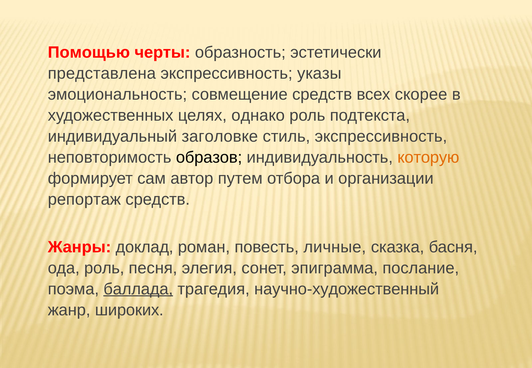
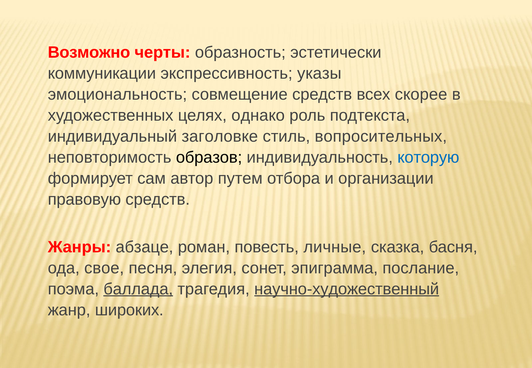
Помощью: Помощью -> Возможно
представлена: представлена -> коммуникации
стиль экспрессивность: экспрессивность -> вопросительных
которую colour: orange -> blue
репортаж: репортаж -> правовую
доклад: доклад -> абзаце
ода роль: роль -> свое
научно-художественный underline: none -> present
